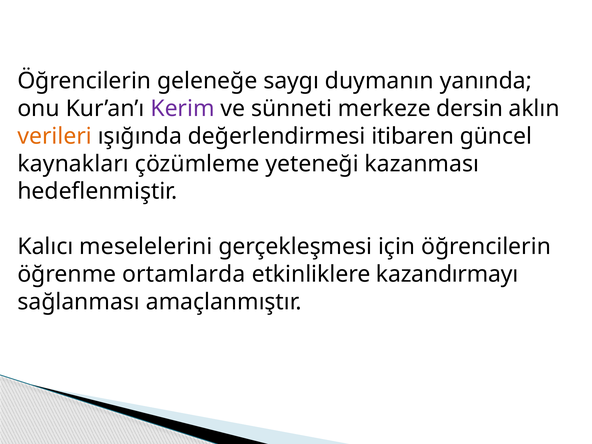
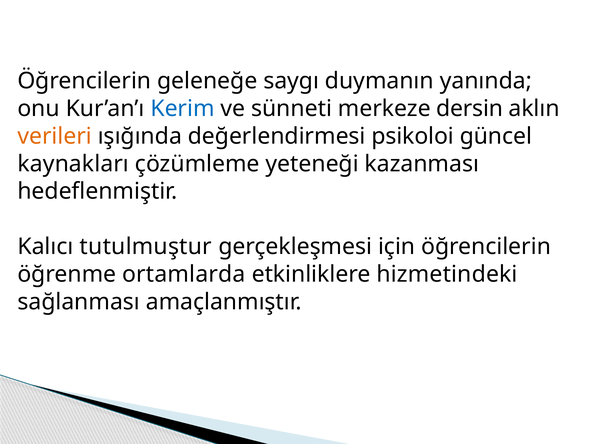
Kerim colour: purple -> blue
itibaren: itibaren -> psikoloi
meselelerini: meselelerini -> tutulmuştur
kazandırmayı: kazandırmayı -> hizmetindeki
